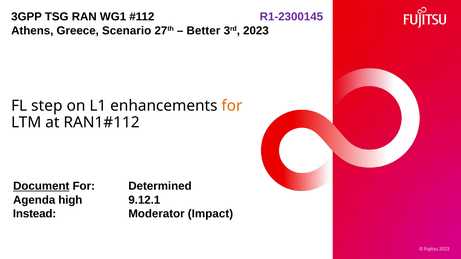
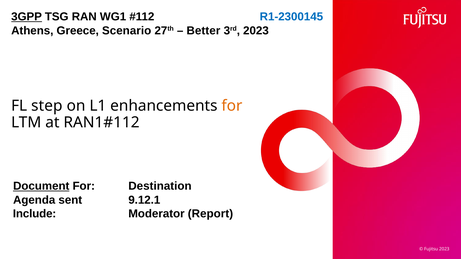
3GPP underline: none -> present
R1-2300145 colour: purple -> blue
Determined: Determined -> Destination
high: high -> sent
Instead: Instead -> Include
Impact: Impact -> Report
